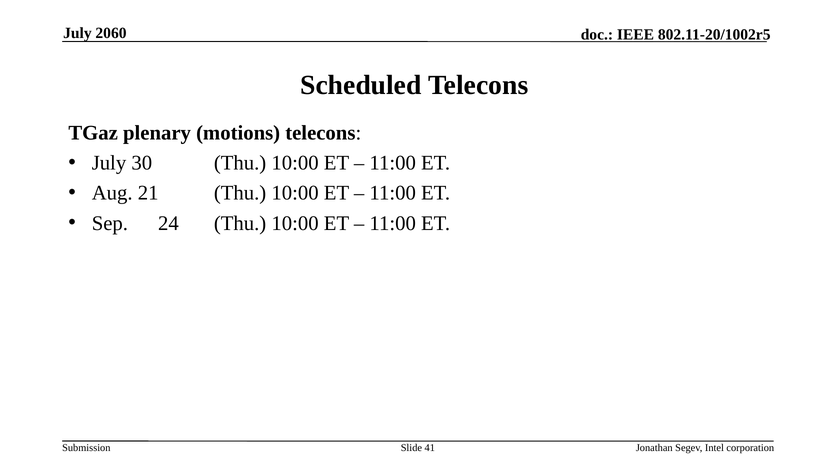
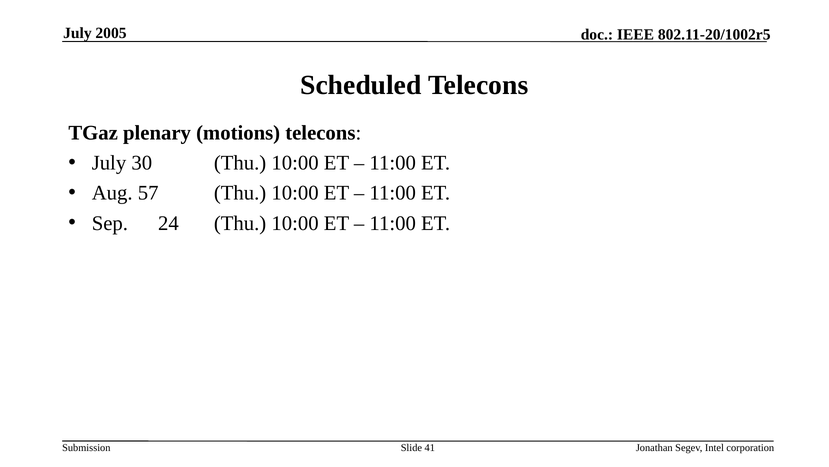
2060: 2060 -> 2005
21: 21 -> 57
